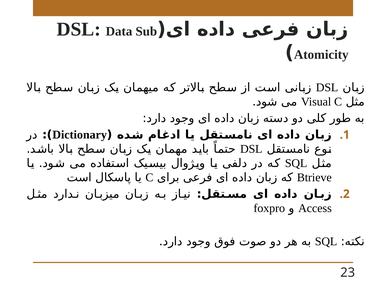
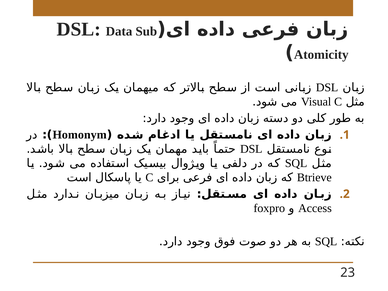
Dictionary: Dictionary -> Homonym
